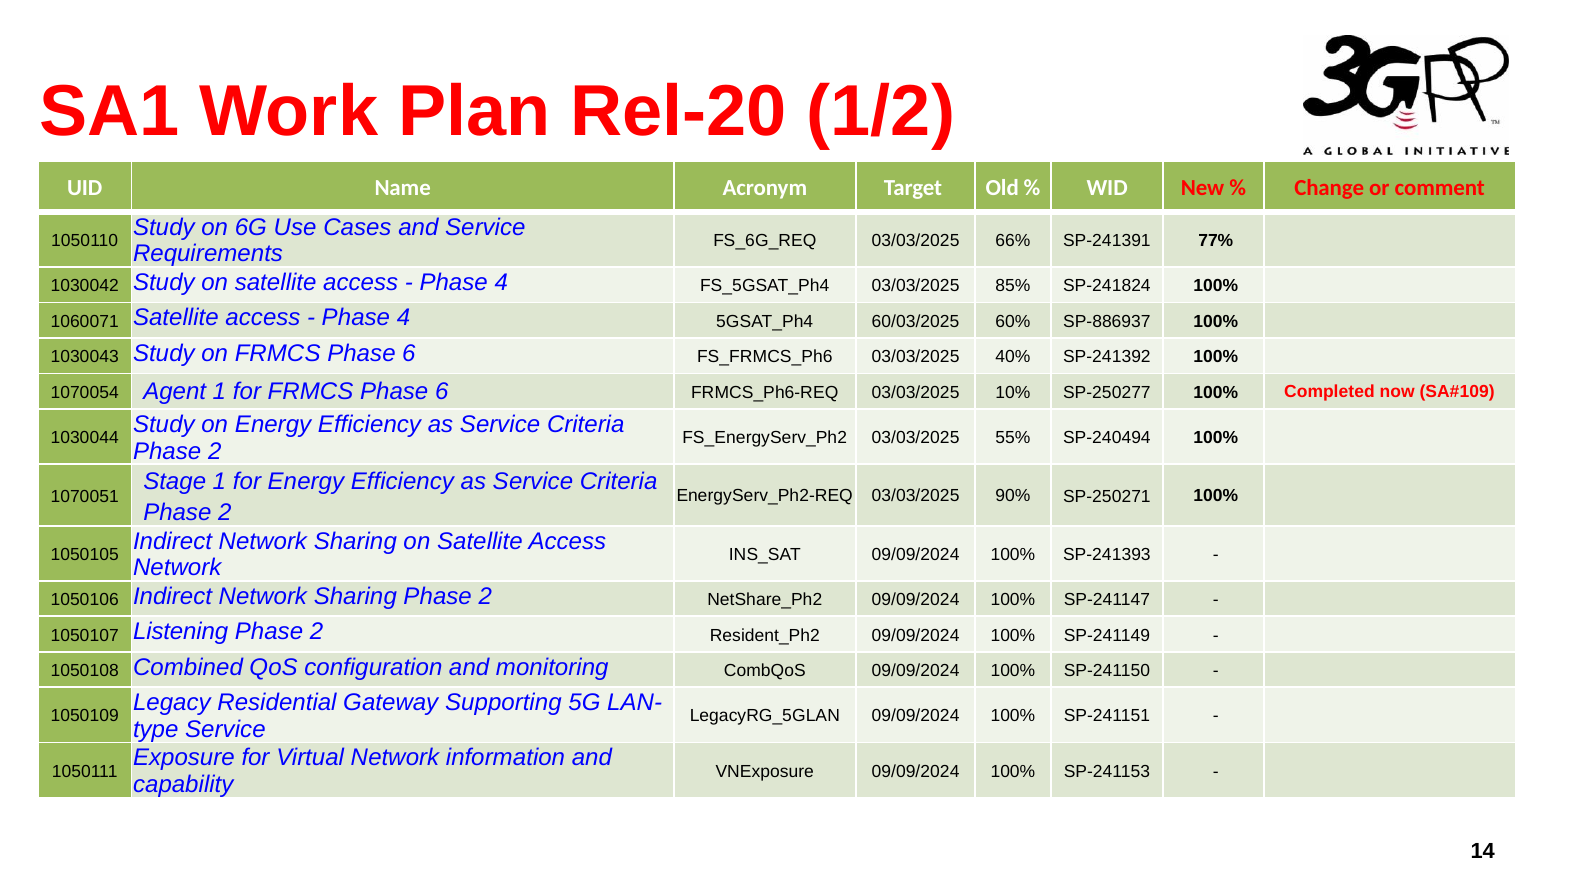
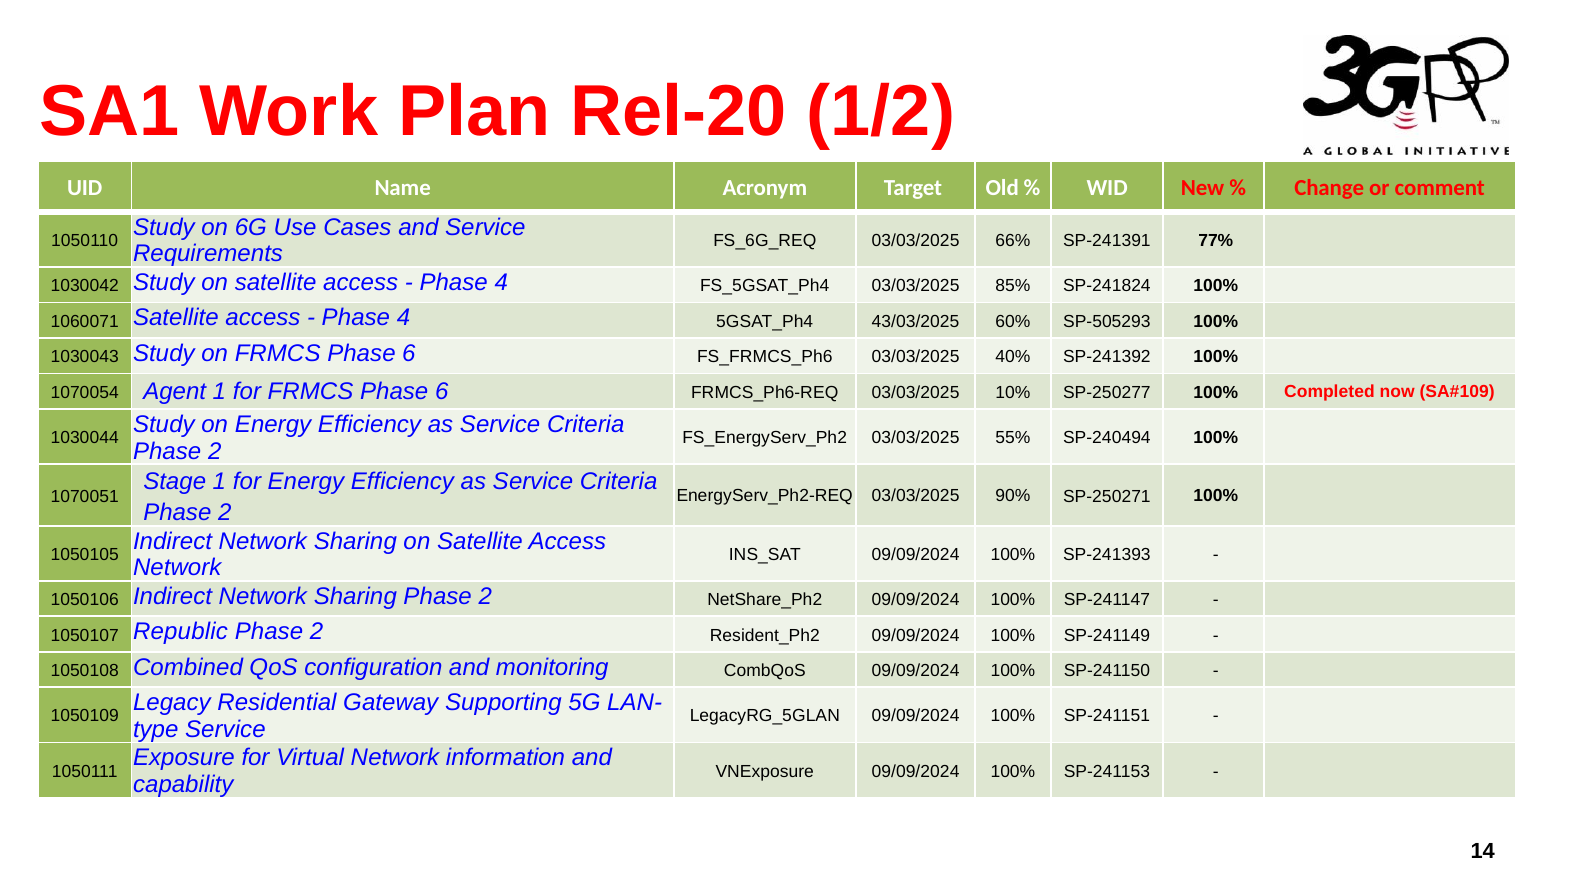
60/03/2025: 60/03/2025 -> 43/03/2025
SP-886937: SP-886937 -> SP-505293
Listening: Listening -> Republic
